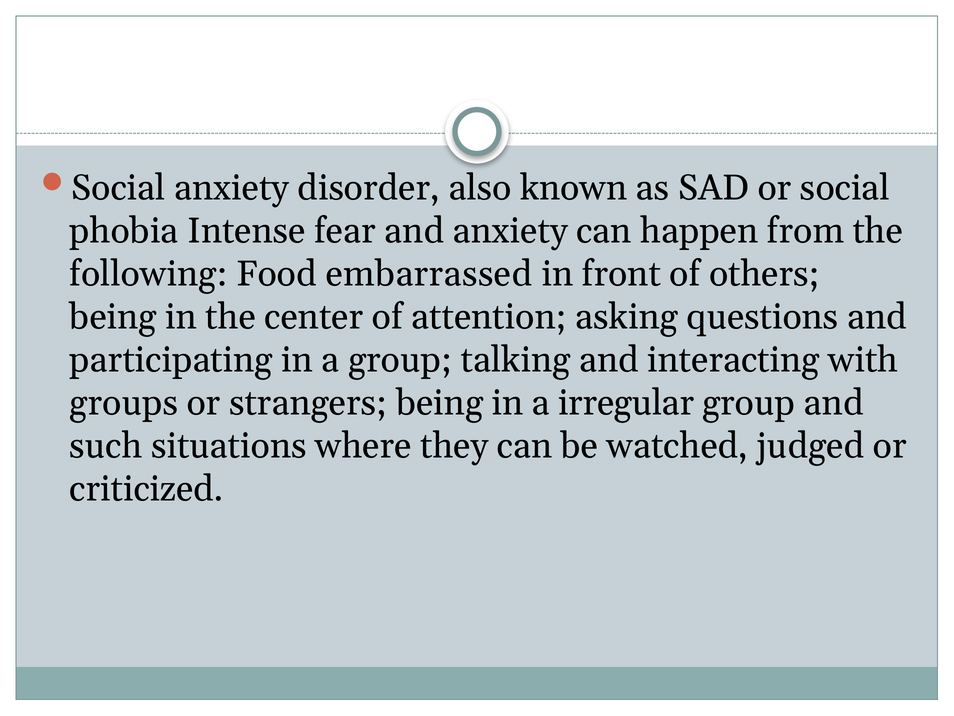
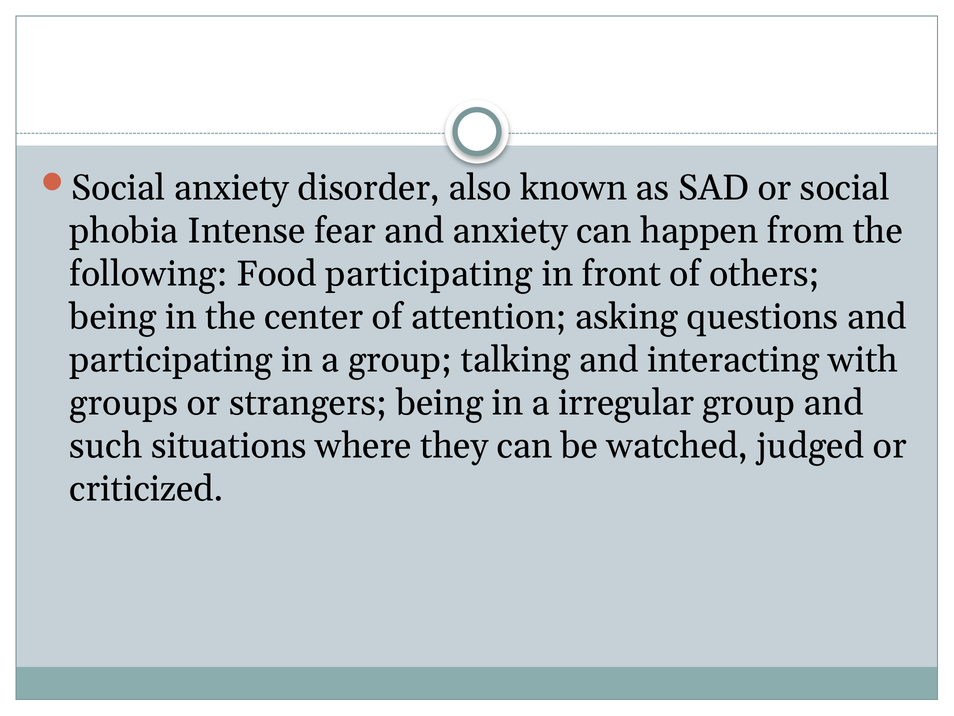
Food embarrassed: embarrassed -> participating
